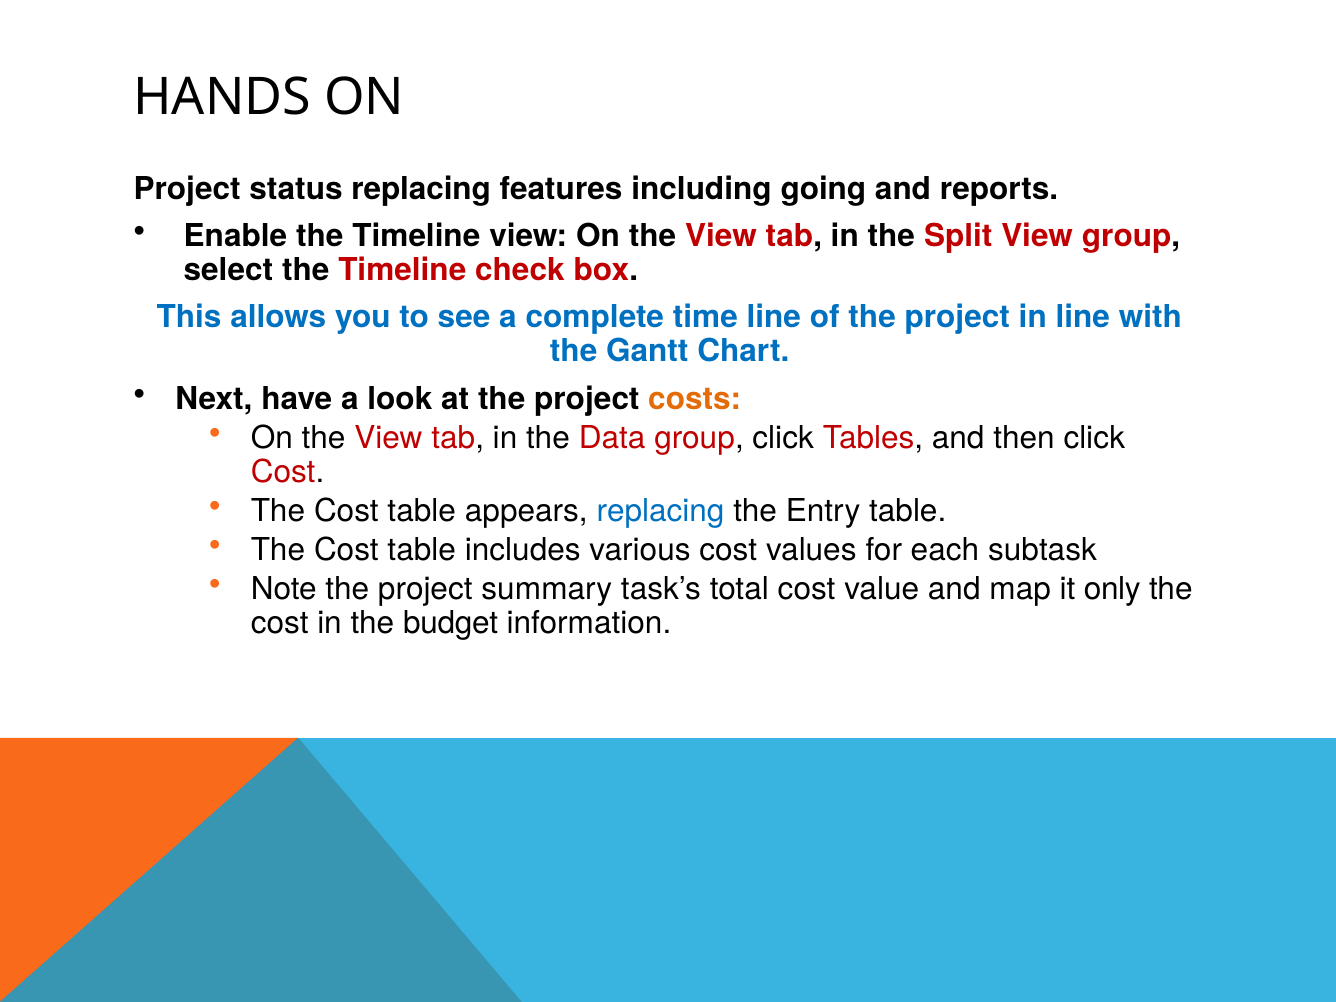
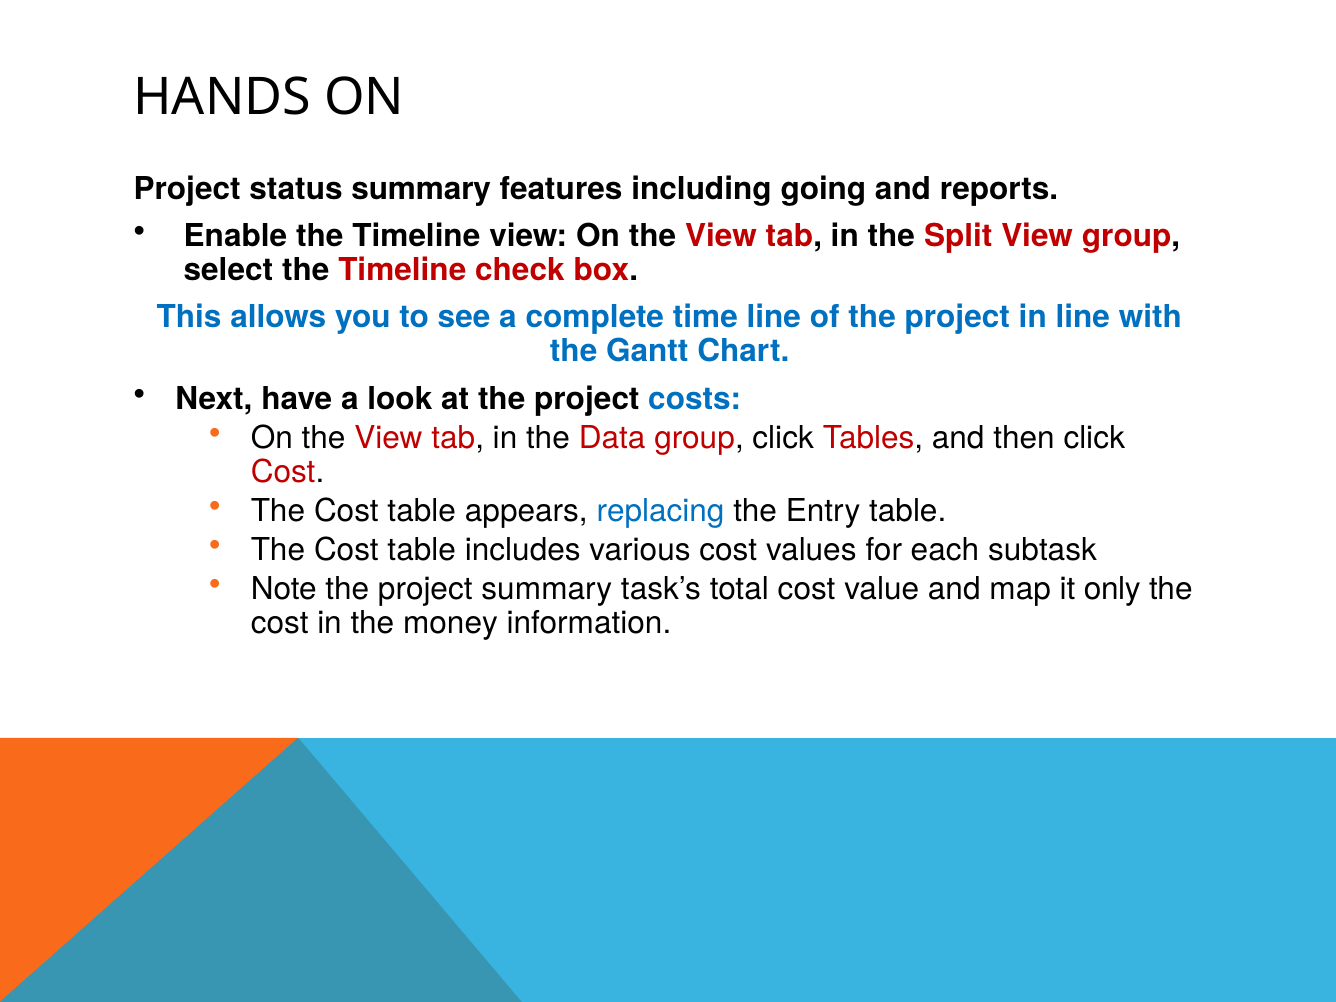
status replacing: replacing -> summary
costs colour: orange -> blue
budget: budget -> money
